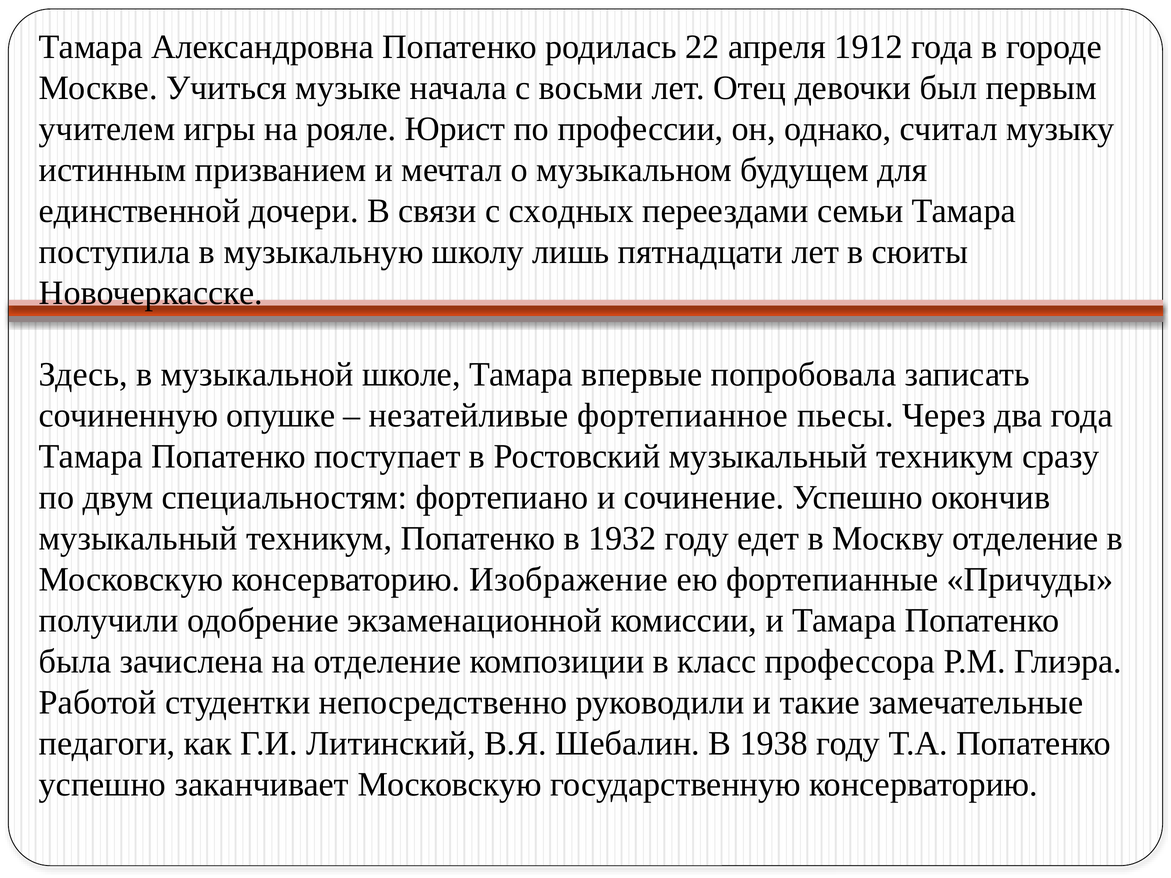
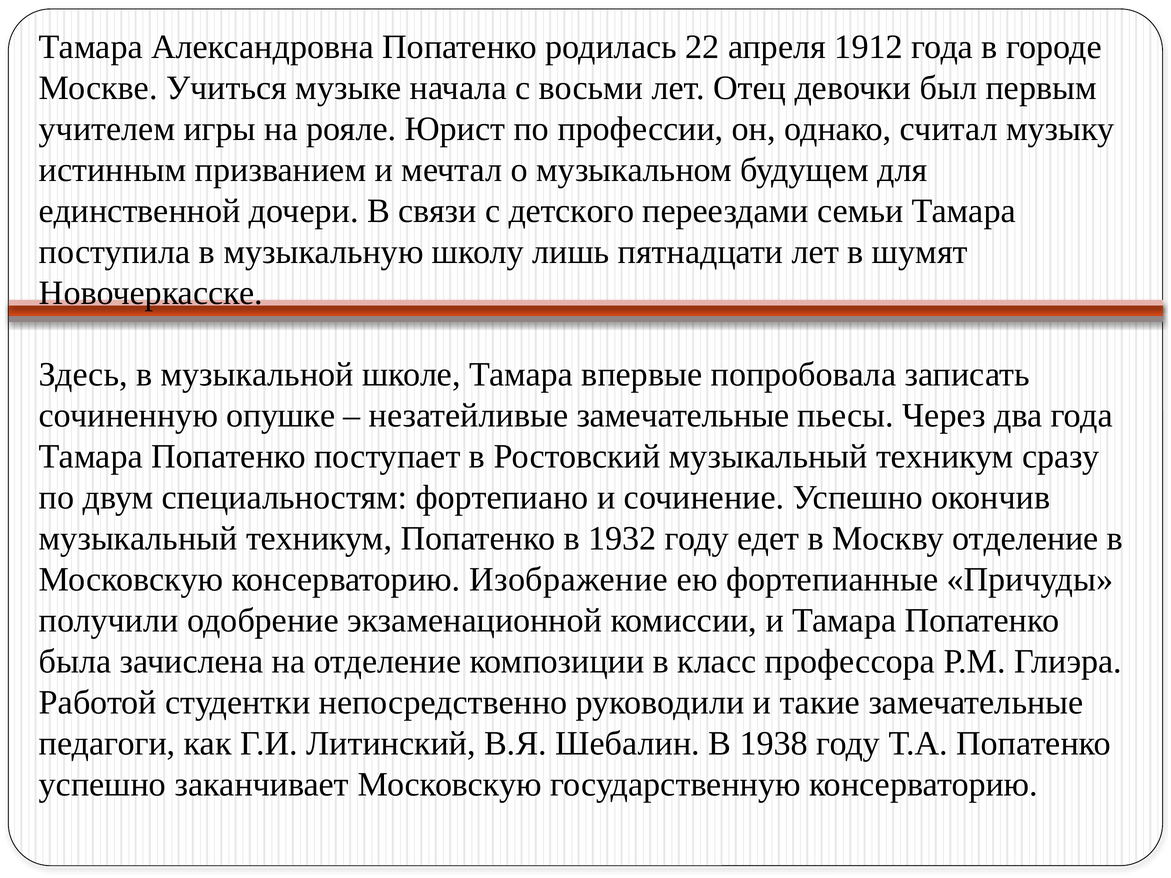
сходных: сходных -> детского
сюиты: сюиты -> шумят
незатейливые фортепианное: фортепианное -> замечательные
